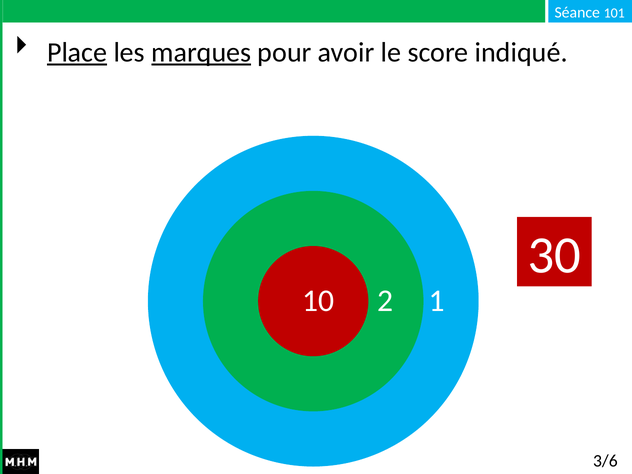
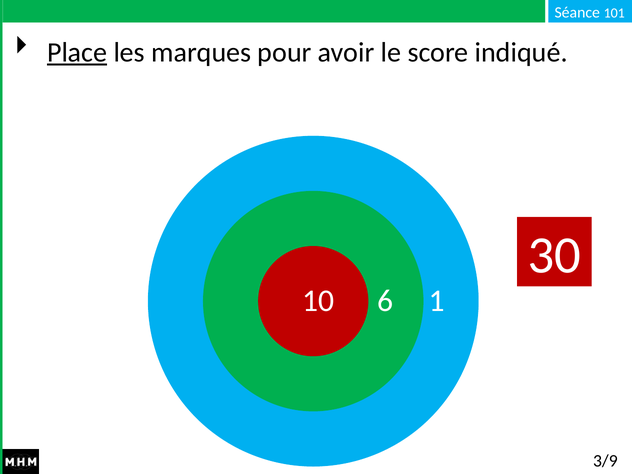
marques underline: present -> none
2: 2 -> 6
3/6: 3/6 -> 3/9
